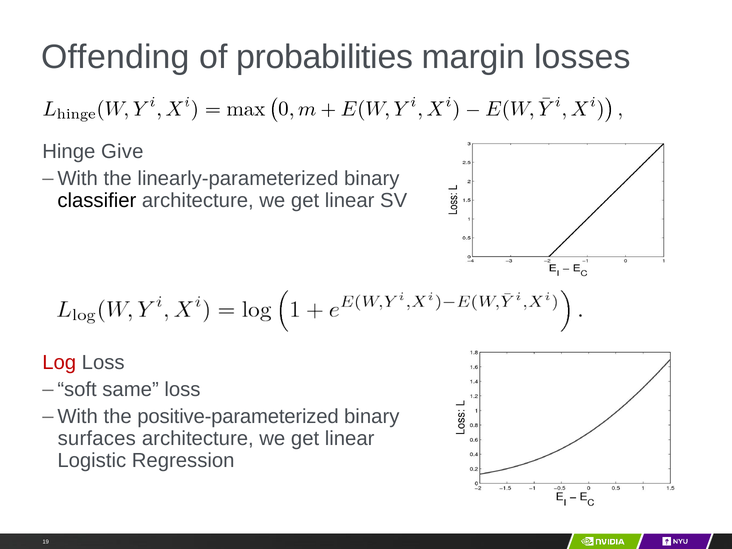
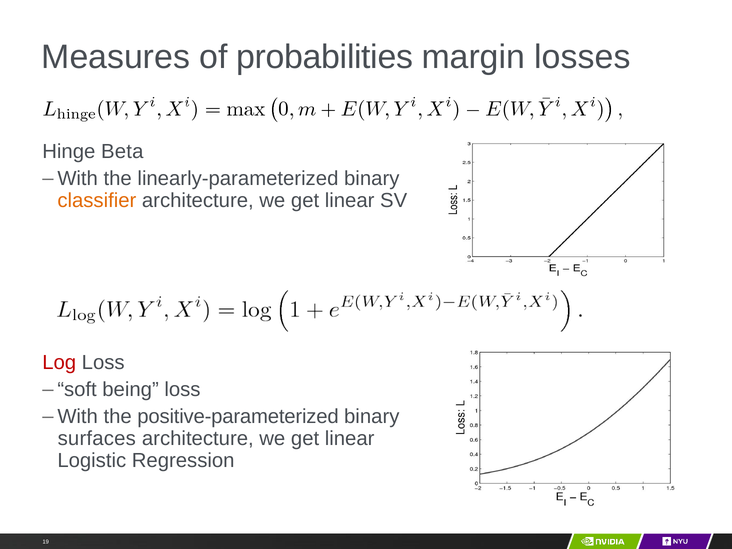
Offending: Offending -> Measures
Give: Give -> Beta
classifier colour: black -> orange
same: same -> being
